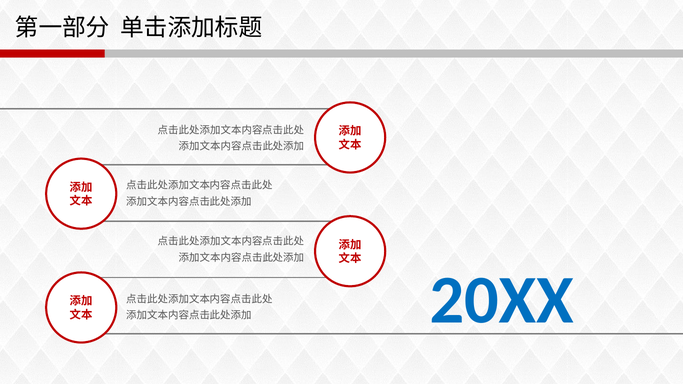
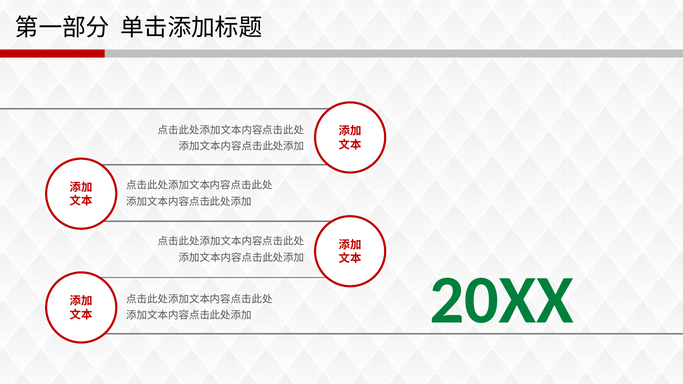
20XX colour: blue -> green
